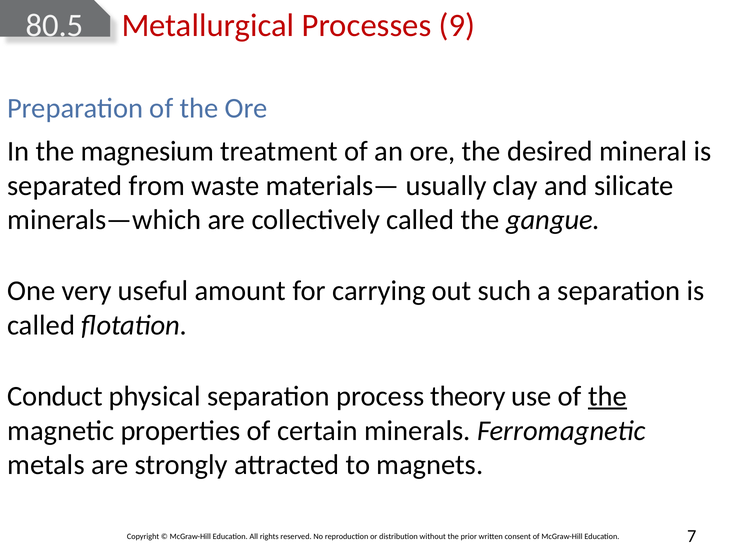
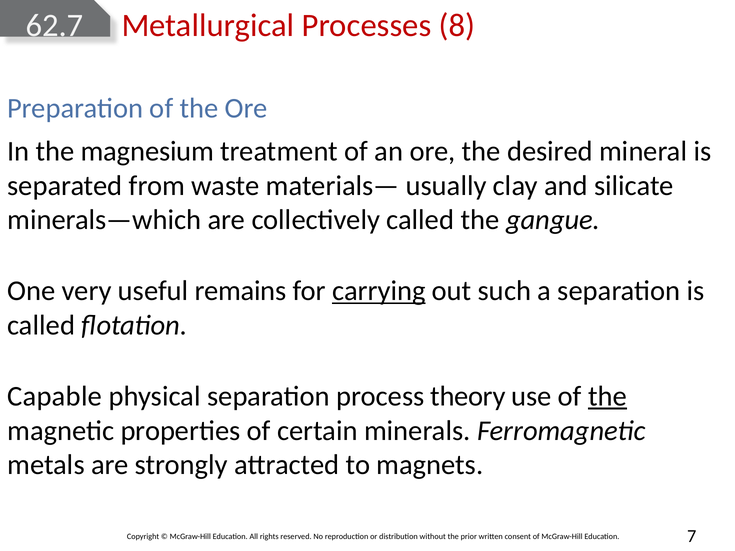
80.5: 80.5 -> 62.7
9: 9 -> 8
amount: amount -> remains
carrying underline: none -> present
Conduct: Conduct -> Capable
